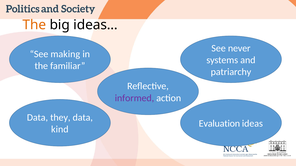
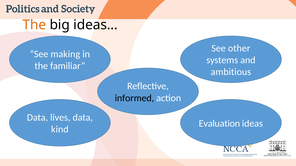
never: never -> other
patriarchy: patriarchy -> ambitious
informed colour: purple -> black
they: they -> lives
